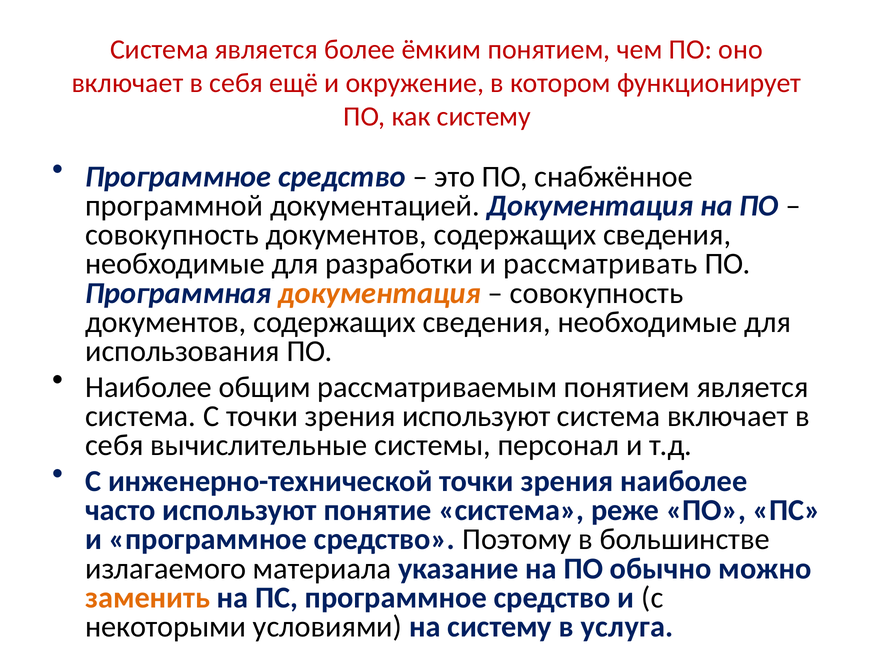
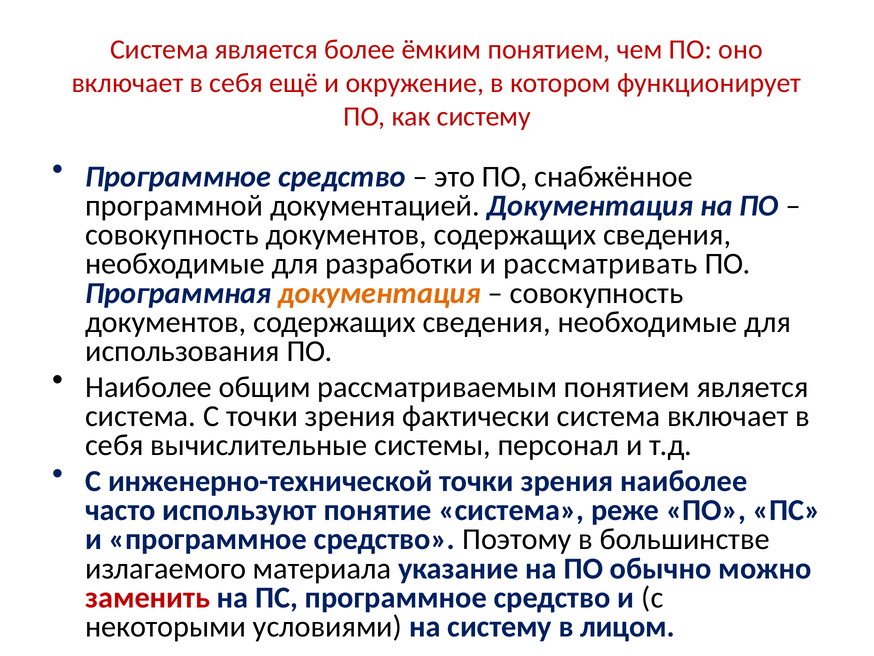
зрения используют: используют -> фактически
заменить colour: orange -> red
услуга: услуга -> лицом
